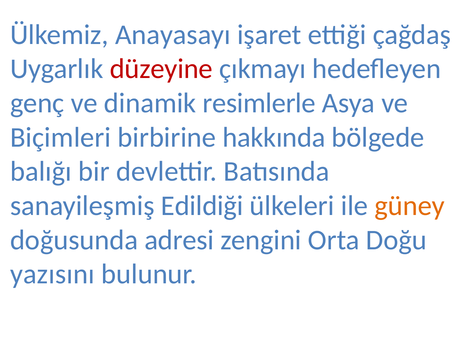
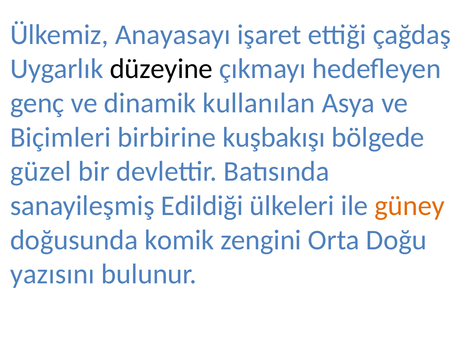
düzeyine colour: red -> black
resimlerle: resimlerle -> kullanılan
hakkında: hakkında -> kuşbakışı
balığı: balığı -> güzel
adresi: adresi -> komik
